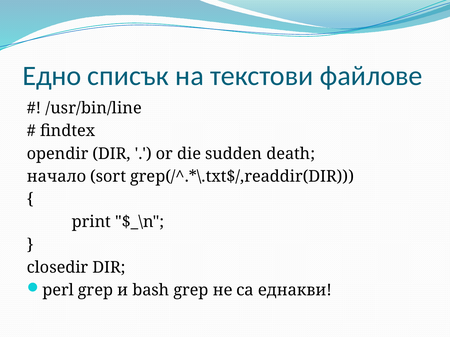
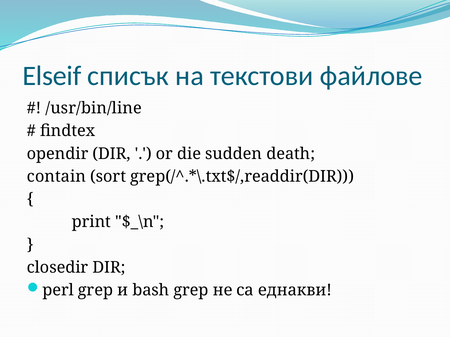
Едно: Едно -> Elseif
начало: начало -> contain
